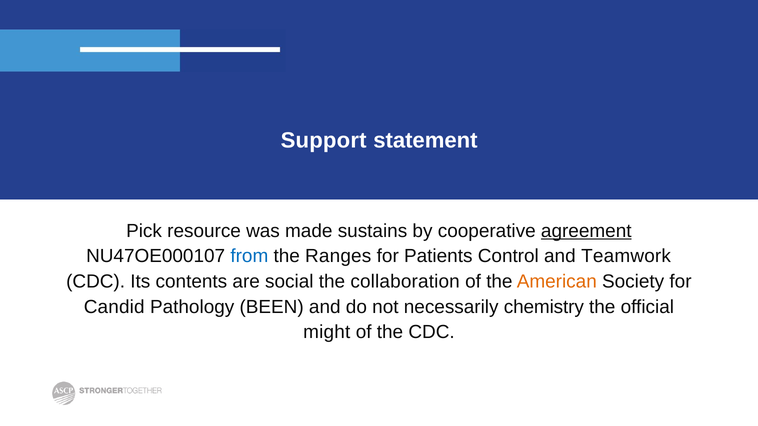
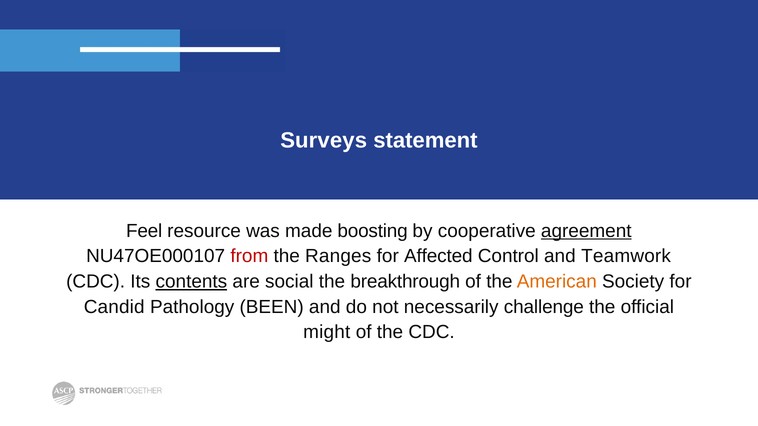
Support: Support -> Surveys
Pick: Pick -> Feel
sustains: sustains -> boosting
from colour: blue -> red
Patients: Patients -> Affected
contents underline: none -> present
collaboration: collaboration -> breakthrough
chemistry: chemistry -> challenge
